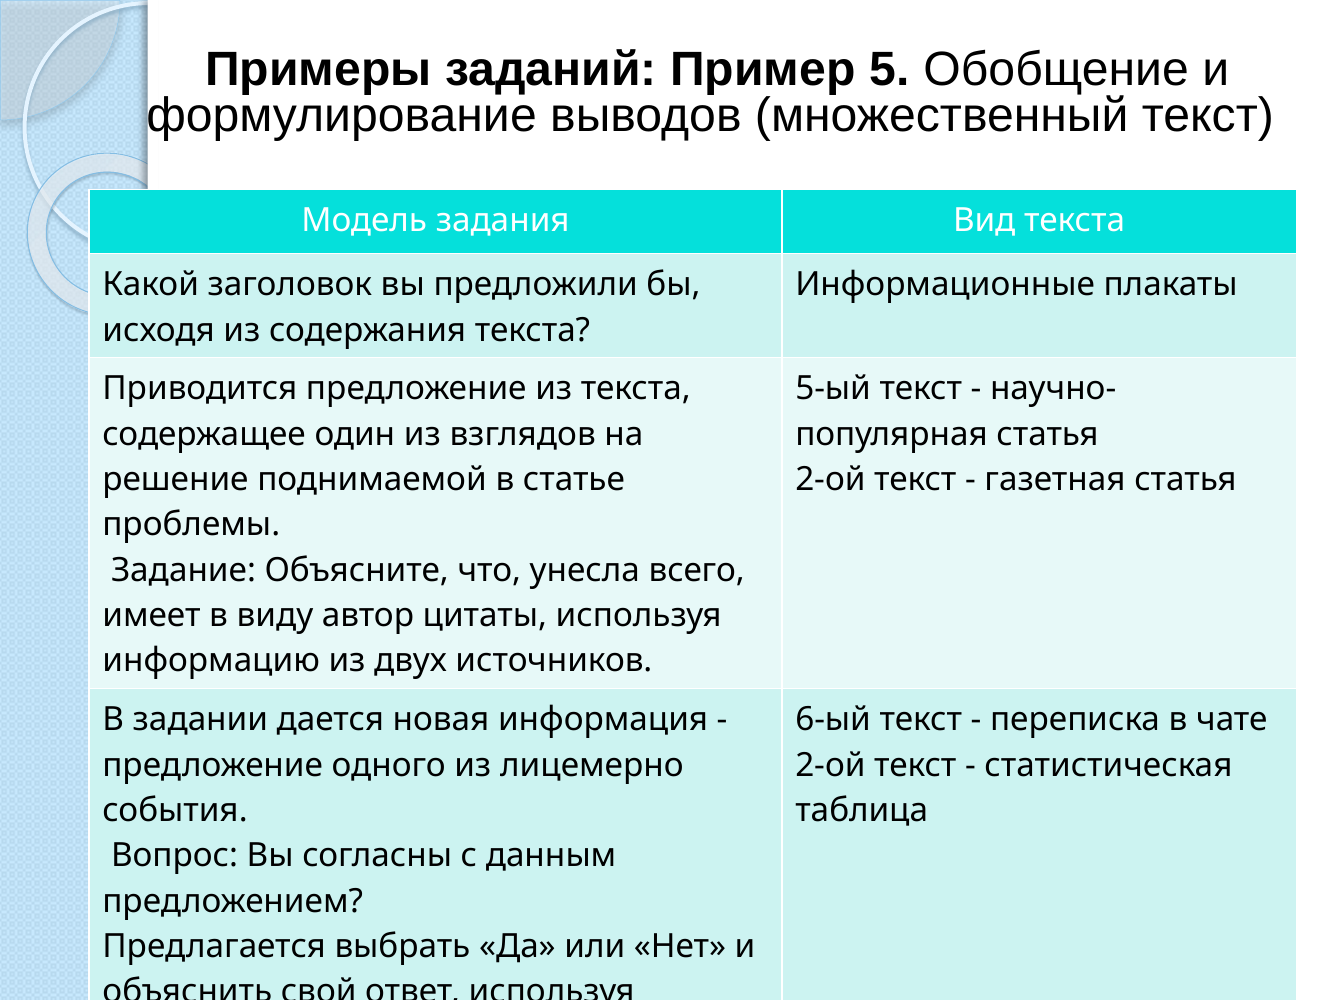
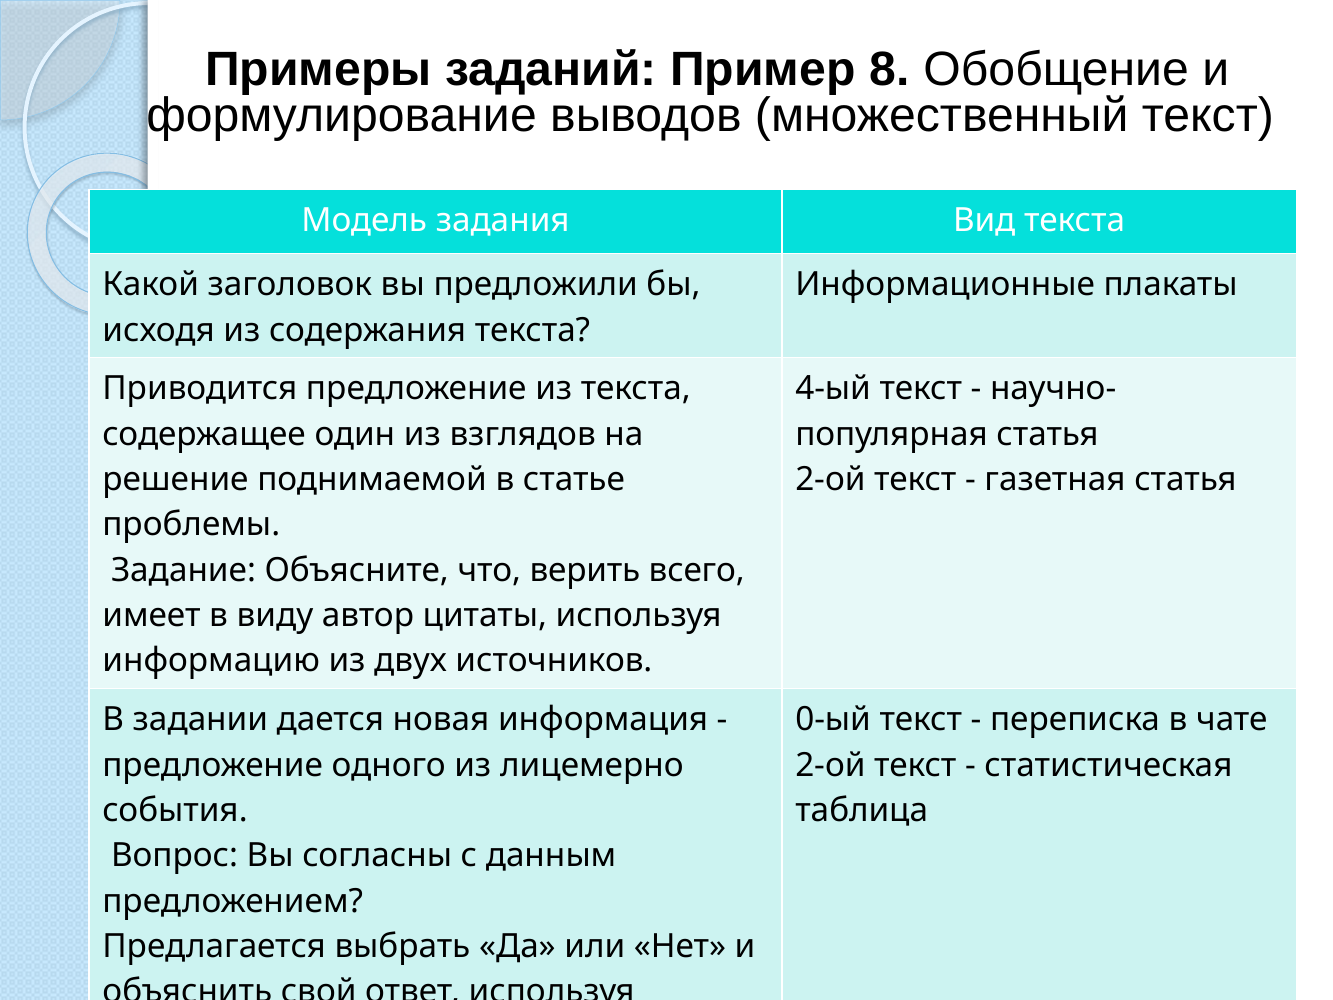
5: 5 -> 8
5-ый: 5-ый -> 4-ый
унесла: унесла -> верить
6-ый: 6-ый -> 0-ый
